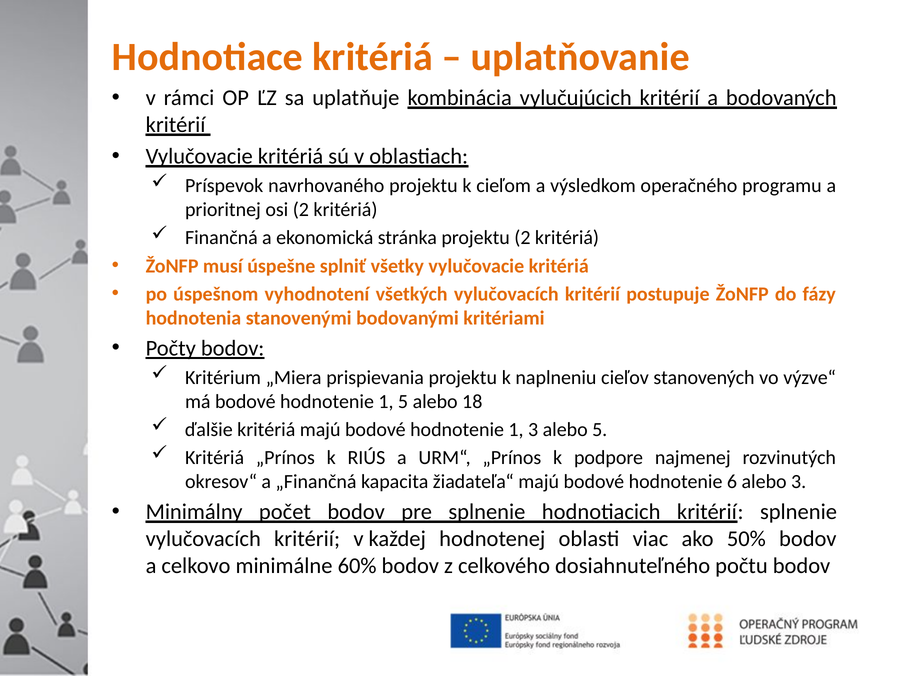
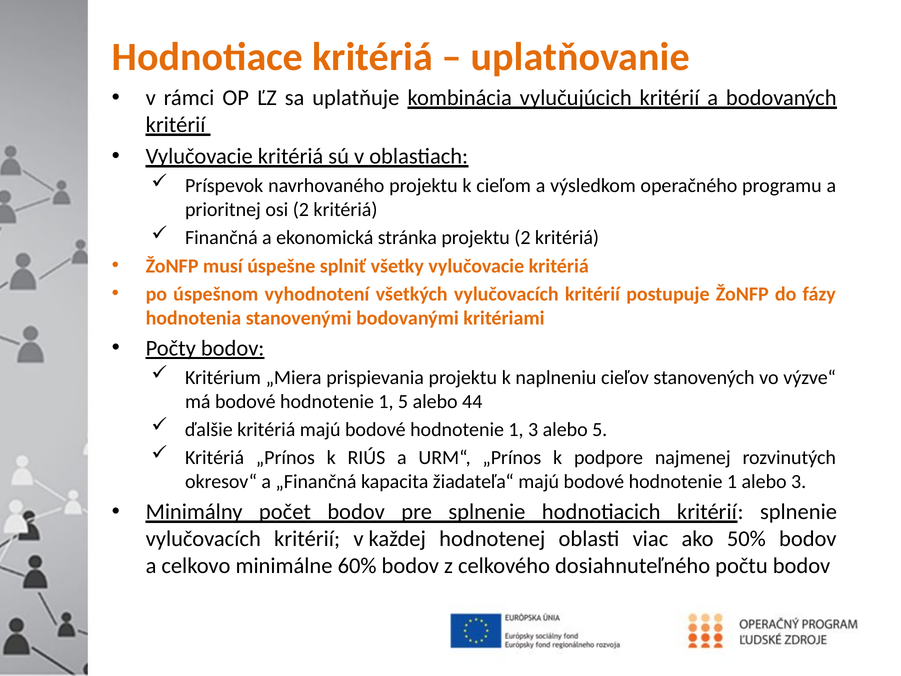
18: 18 -> 44
6 at (732, 481): 6 -> 1
